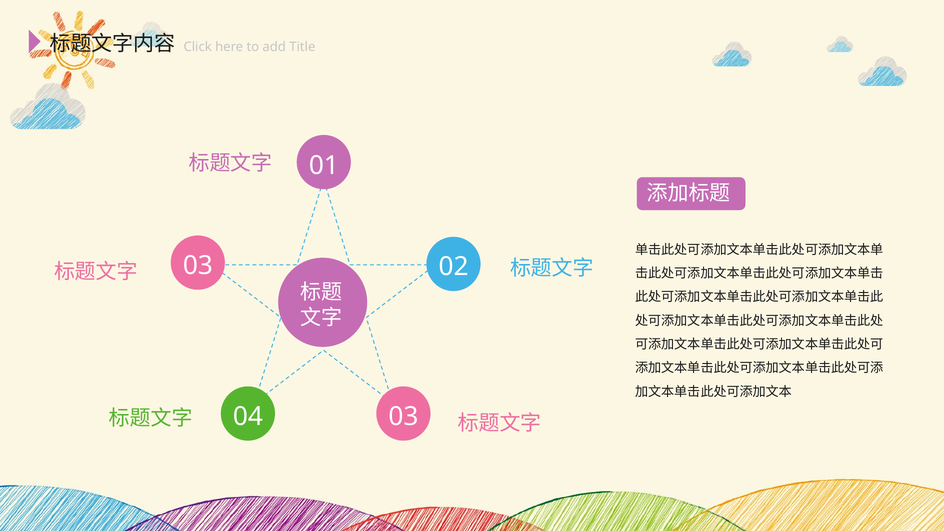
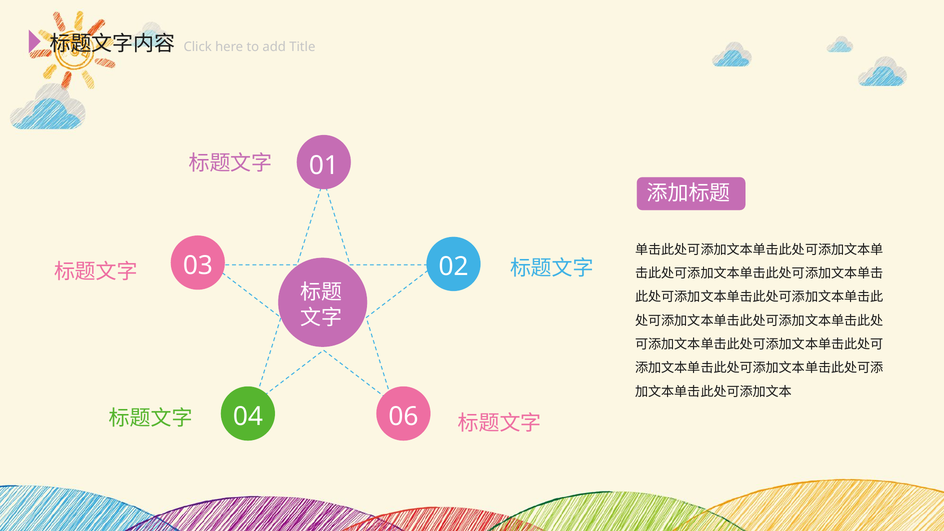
04 03: 03 -> 06
